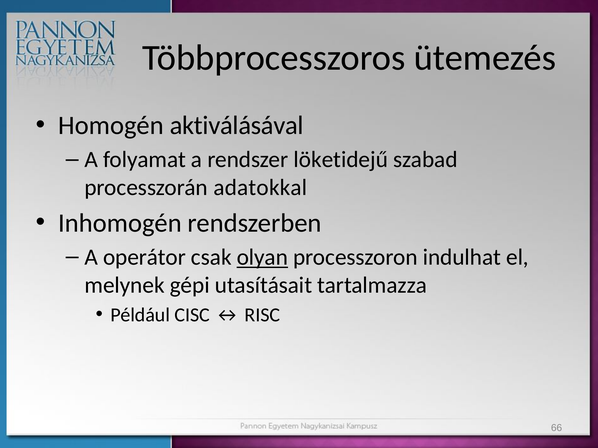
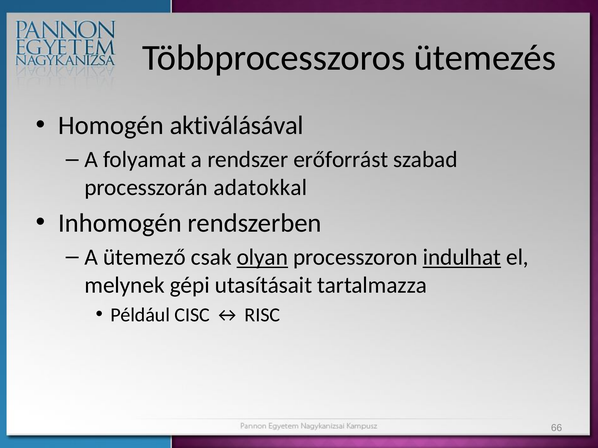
löketidejű: löketidejű -> erőforrást
operátor: operátor -> ütemező
indulhat underline: none -> present
